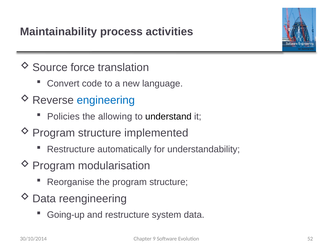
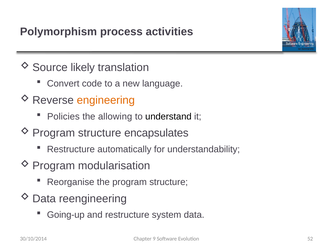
Maintainability: Maintainability -> Polymorphism
force: force -> likely
engineering colour: blue -> orange
implemented: implemented -> encapsulates
